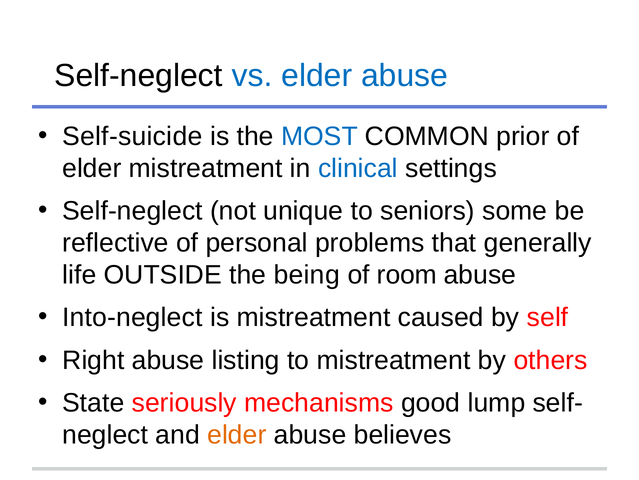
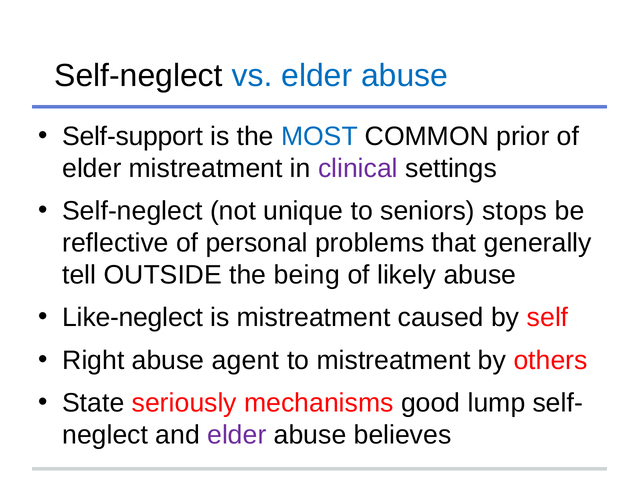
Self-suicide: Self-suicide -> Self-support
clinical colour: blue -> purple
some: some -> stops
life: life -> tell
room: room -> likely
Into-neglect: Into-neglect -> Like-neglect
listing: listing -> agent
elder at (237, 434) colour: orange -> purple
